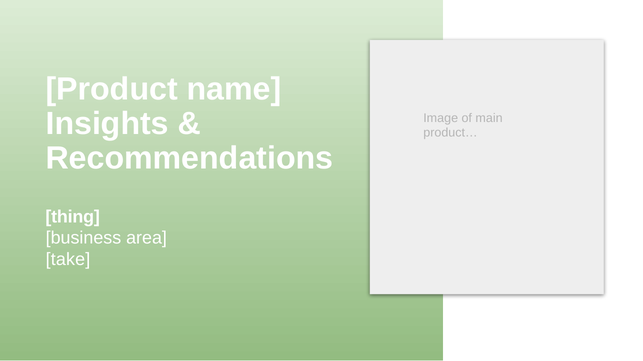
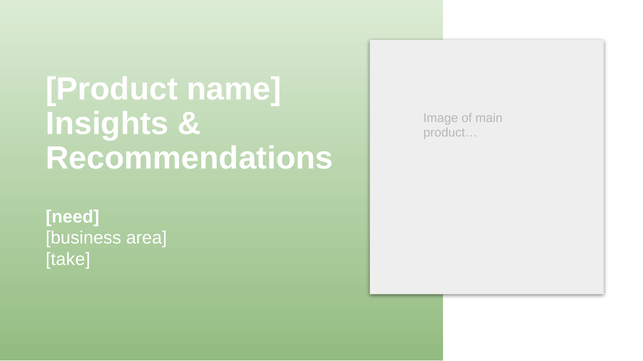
thing: thing -> need
